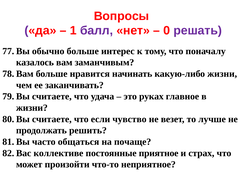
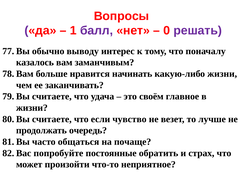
обычно больше: больше -> выводу
руках: руках -> своём
решить: решить -> очередь
коллективе: коллективе -> попробуйте
приятное: приятное -> обратить
